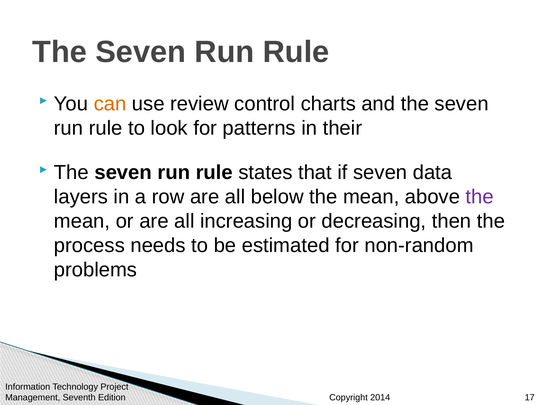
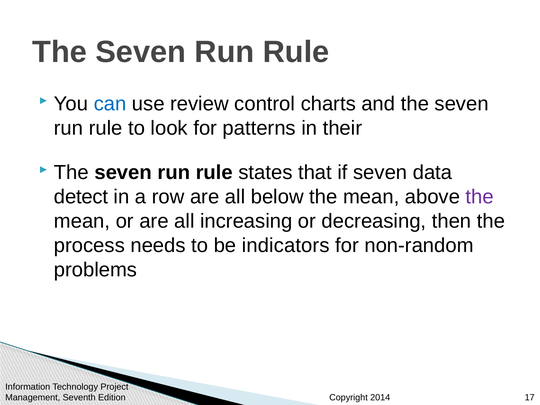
can colour: orange -> blue
layers: layers -> detect
estimated: estimated -> indicators
